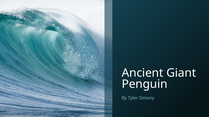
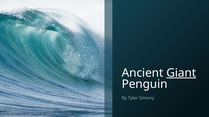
Giant underline: none -> present
